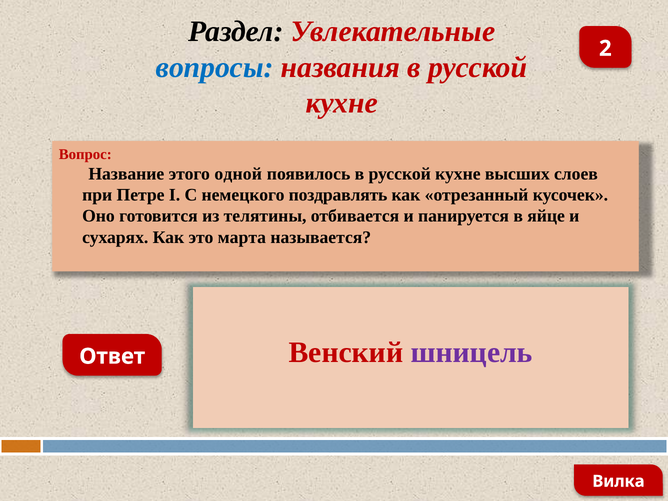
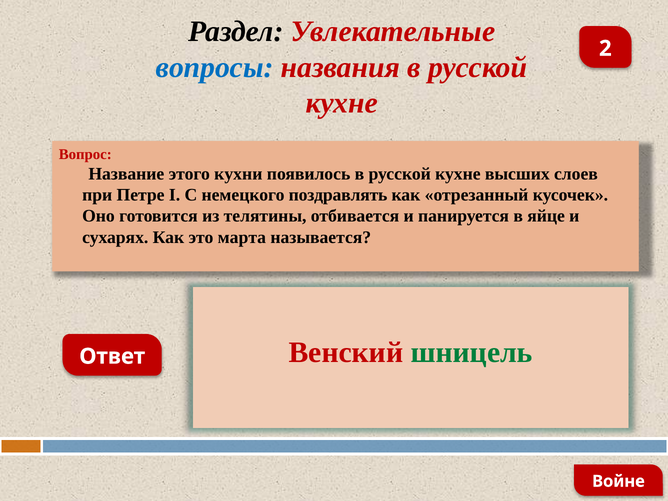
одной: одной -> кухни
шницель colour: purple -> green
Вилка: Вилка -> Войне
